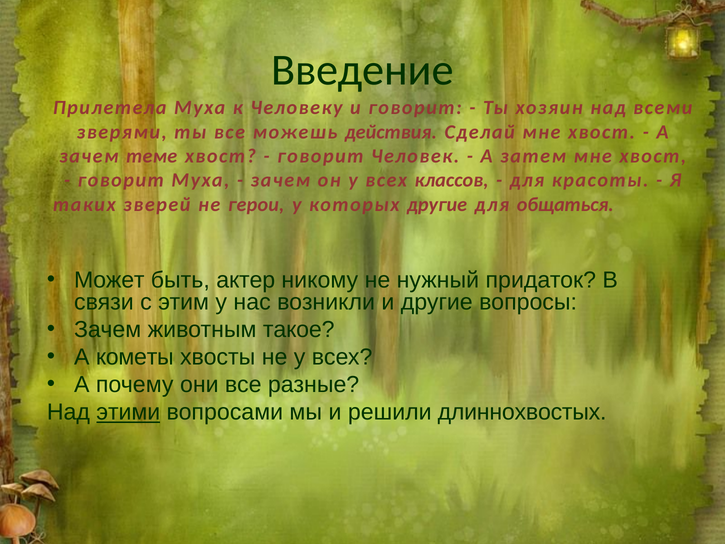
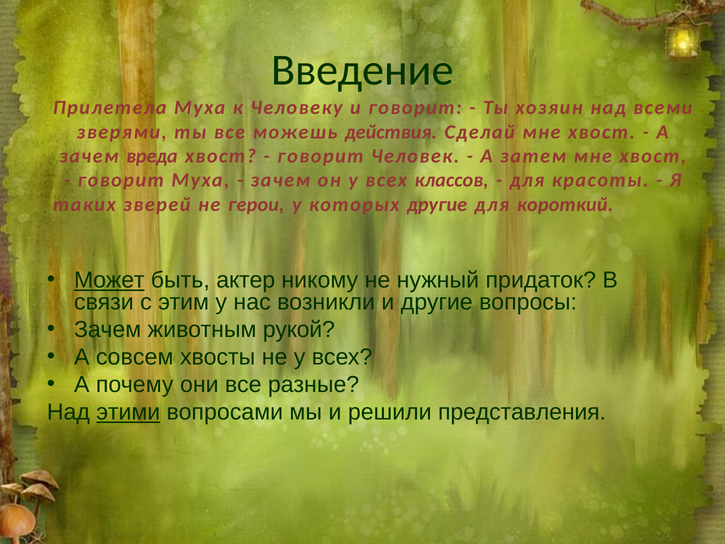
теме: теме -> вреда
общаться: общаться -> короткий
Может underline: none -> present
такое: такое -> рукой
кометы: кометы -> совсем
длиннохвостых: длиннохвостых -> представления
